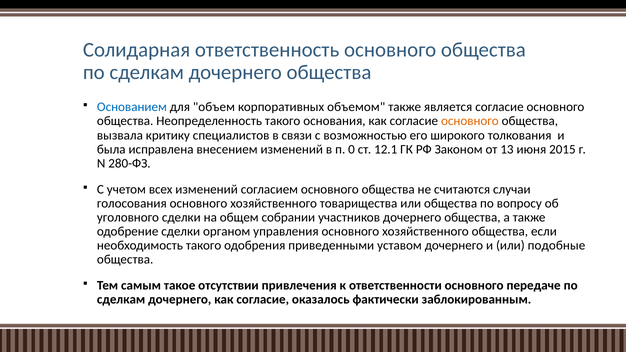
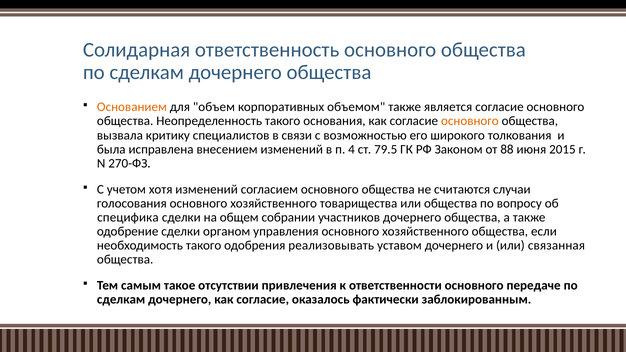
Основанием colour: blue -> orange
0: 0 -> 4
12.1: 12.1 -> 79.5
13: 13 -> 88
280-ФЗ: 280-ФЗ -> 270-ФЗ
всех: всех -> хотя
уголовного: уголовного -> специфика
приведенными: приведенными -> реализовывать
подобные: подобные -> связанная
